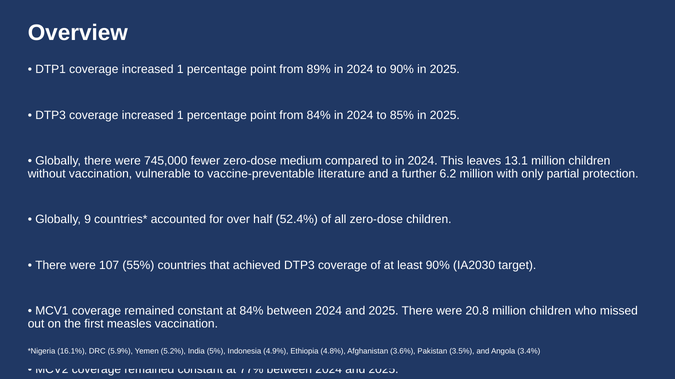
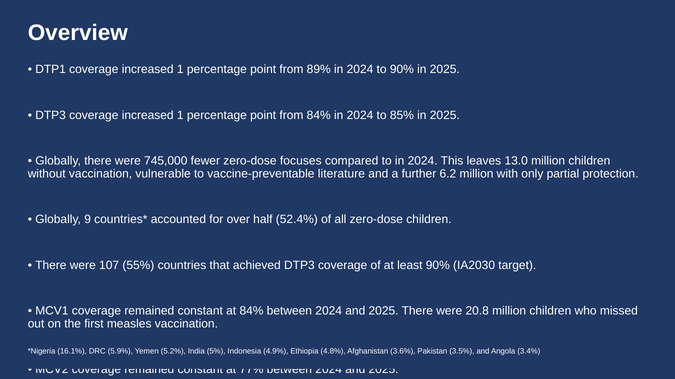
medium: medium -> focuses
13.1: 13.1 -> 13.0
